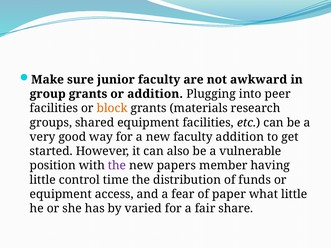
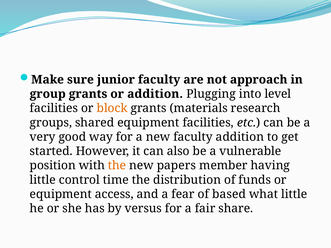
awkward: awkward -> approach
peer: peer -> level
the at (117, 166) colour: purple -> orange
paper: paper -> based
varied: varied -> versus
